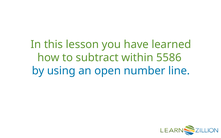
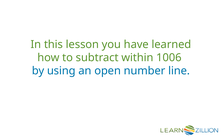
5586: 5586 -> 1006
